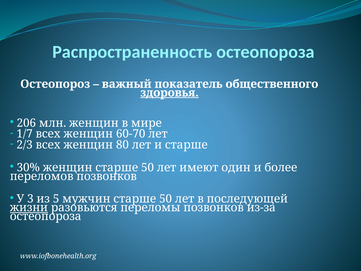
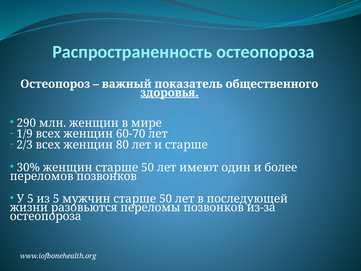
206: 206 -> 290
1/7: 1/7 -> 1/9
У 3: 3 -> 5
жизни underline: present -> none
